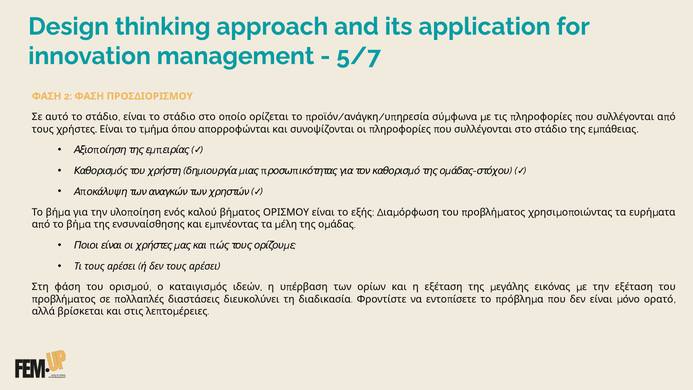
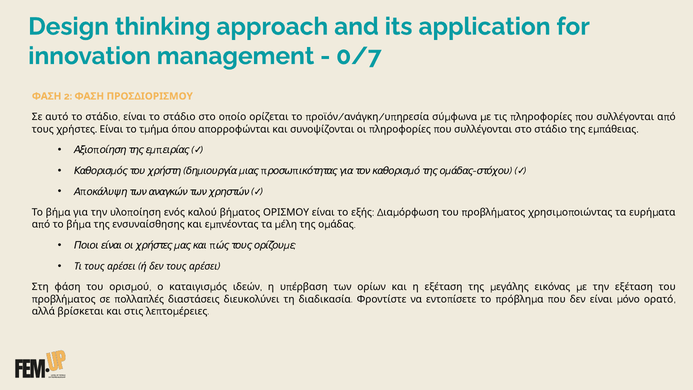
5/7: 5/7 -> 0/7
